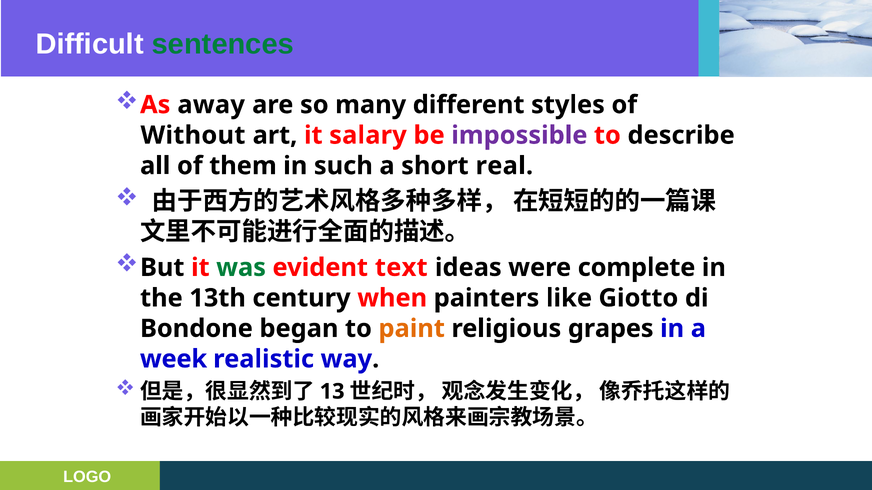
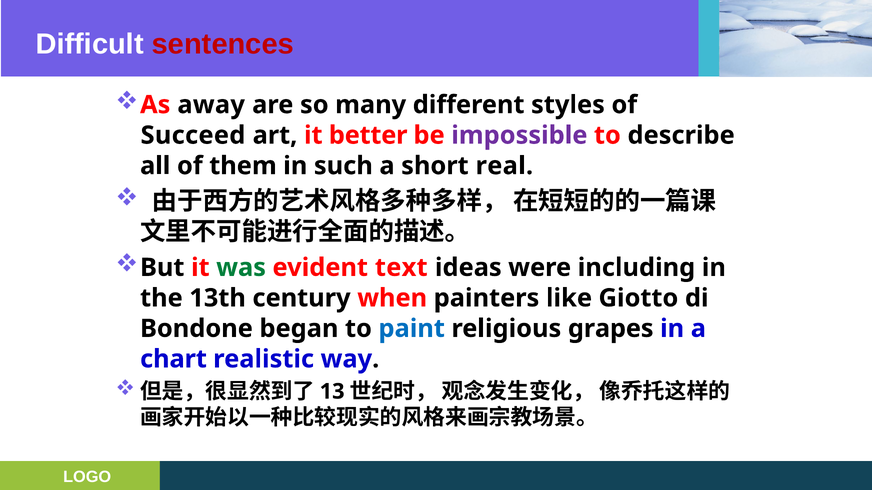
sentences colour: green -> red
Without: Without -> Succeed
salary: salary -> better
complete: complete -> including
paint colour: orange -> blue
week: week -> chart
